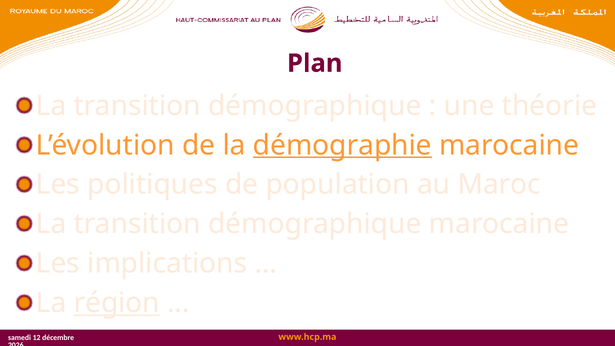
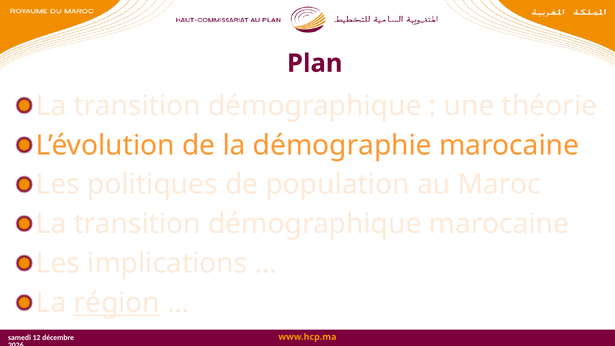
démographie underline: present -> none
